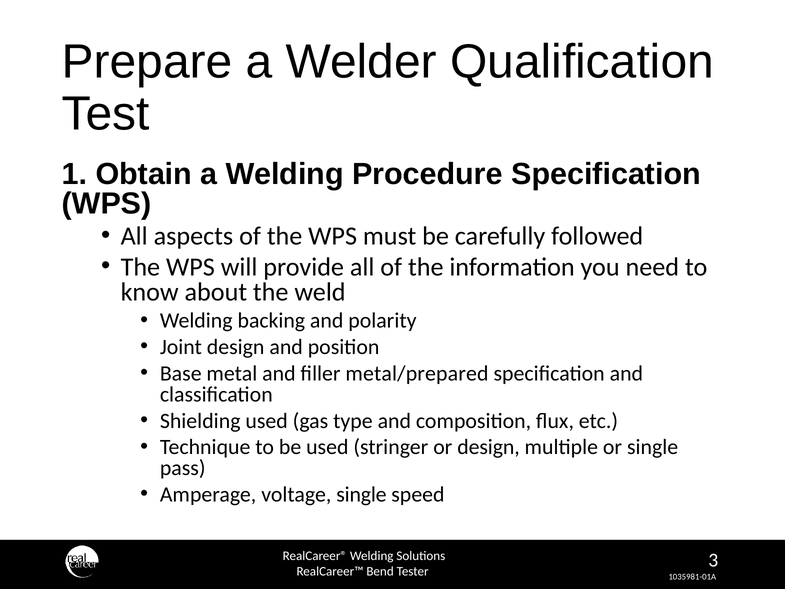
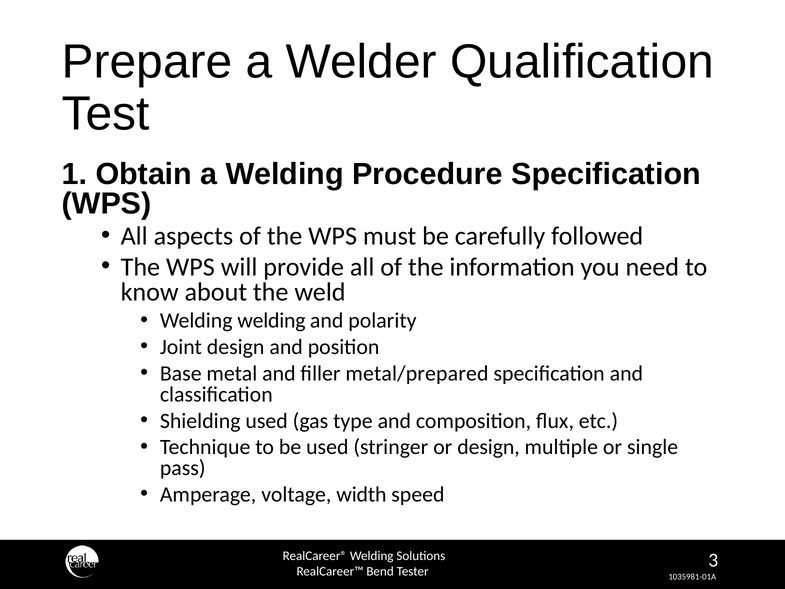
Welding backing: backing -> welding
voltage single: single -> width
